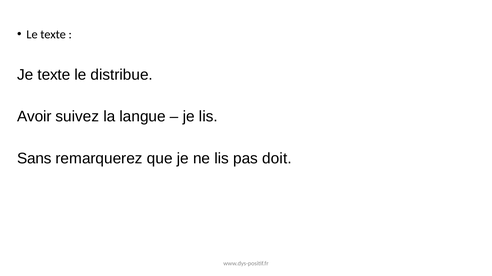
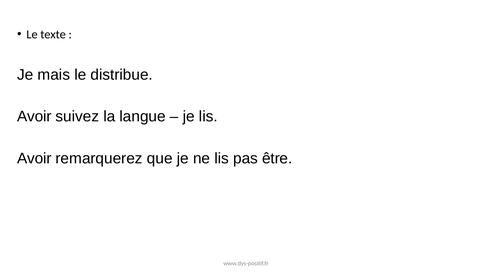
Je texte: texte -> mais
Sans at (34, 159): Sans -> Avoir
doit: doit -> être
